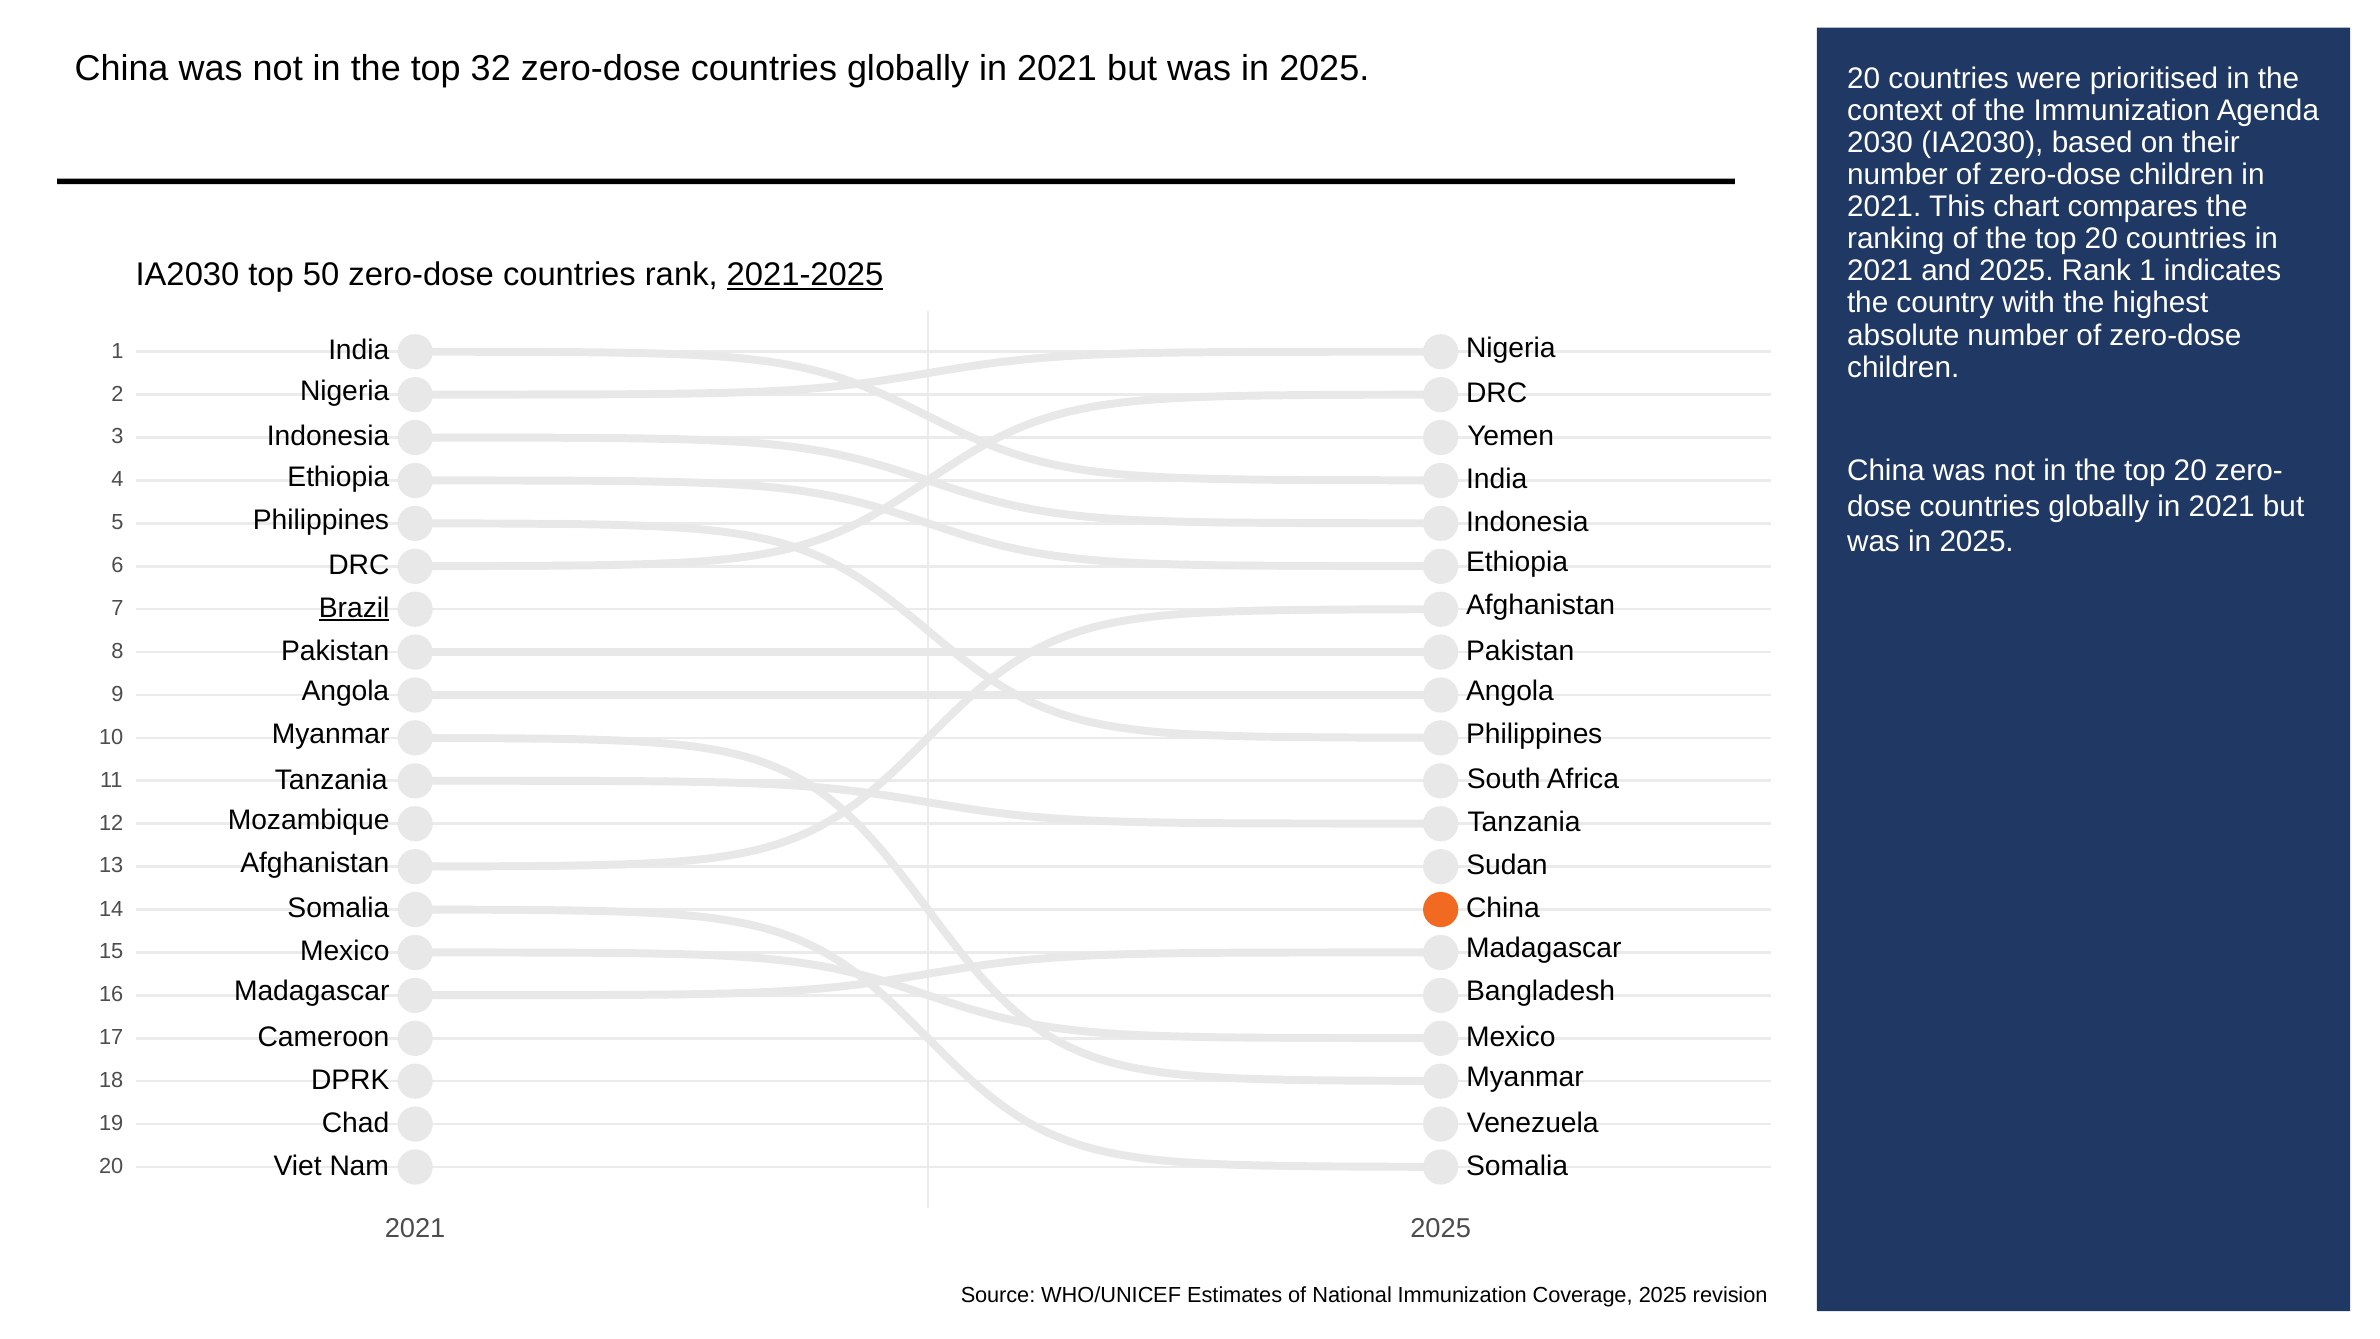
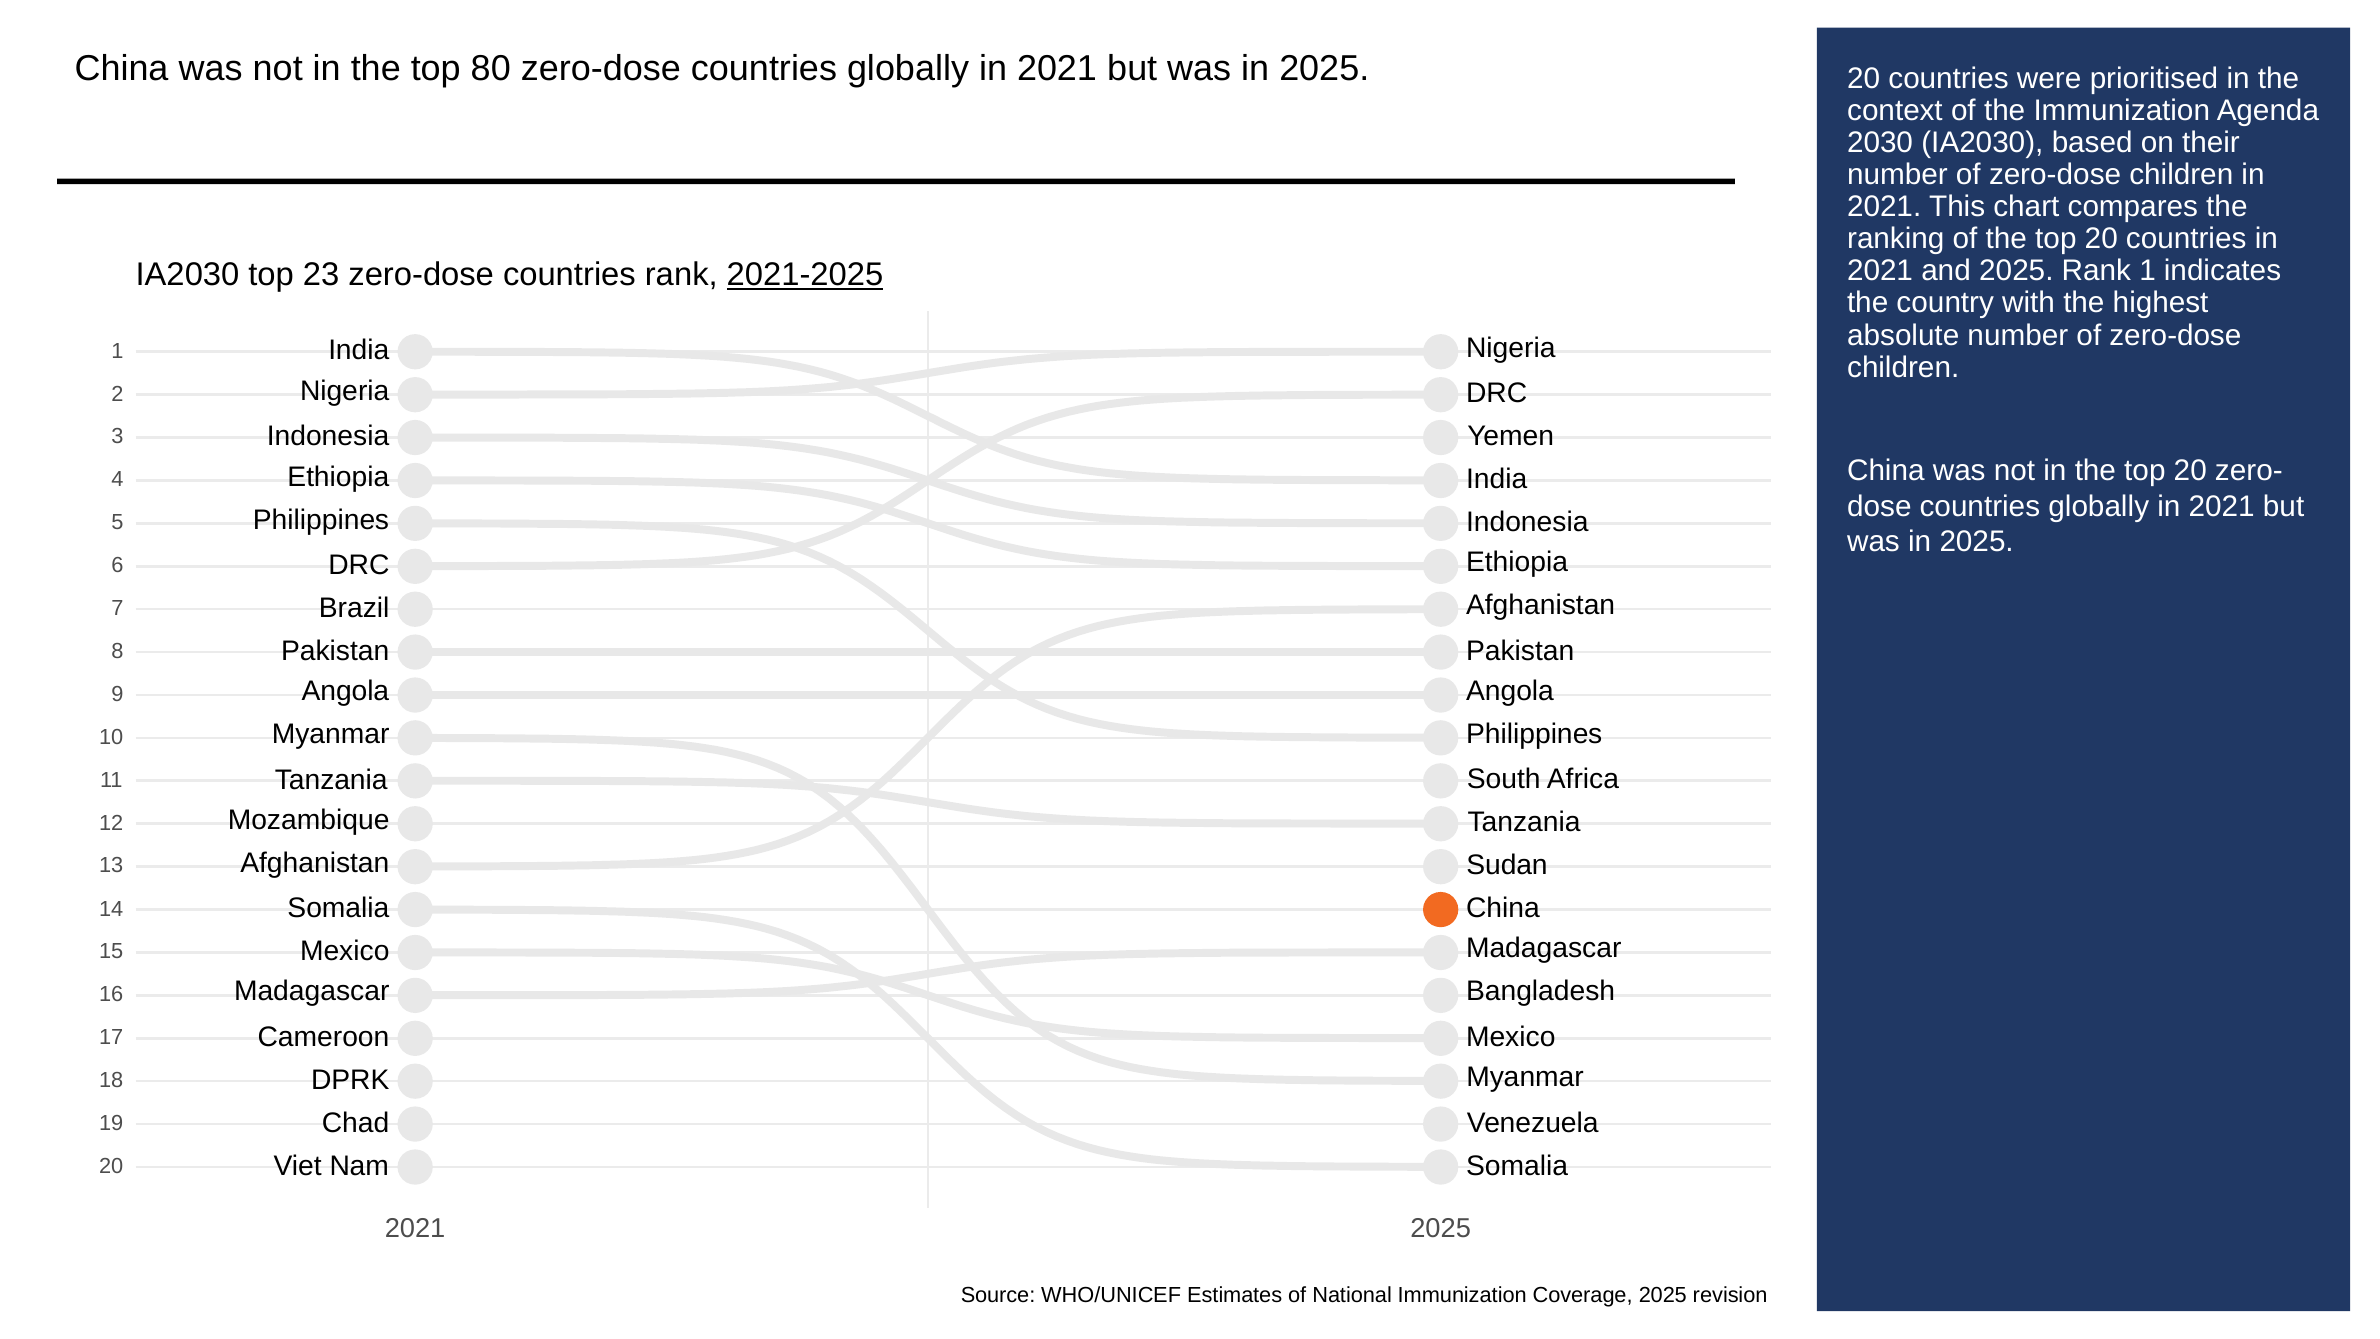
32: 32 -> 80
50: 50 -> 23
Brazil underline: present -> none
